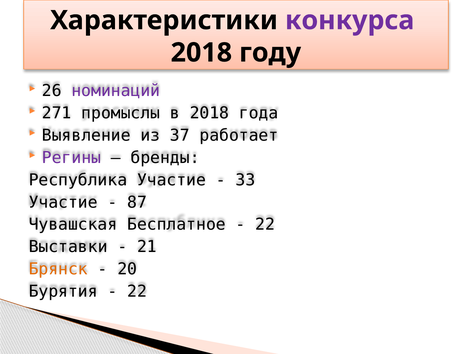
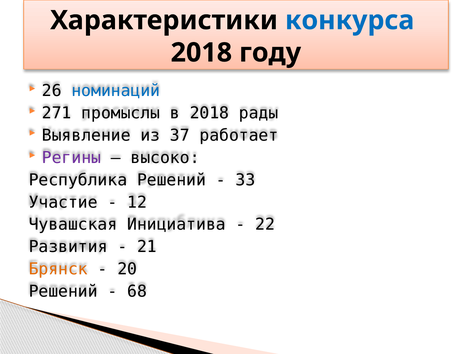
конкурса colour: purple -> blue
номинаций colour: purple -> blue
года: года -> рады
бренды: бренды -> высоко
Республика Участие: Участие -> Решений
87: 87 -> 12
Бесплатное: Бесплатное -> Инициатива
Выставки: Выставки -> Развития
Бурятия at (63, 291): Бурятия -> Решений
22 at (137, 291): 22 -> 68
